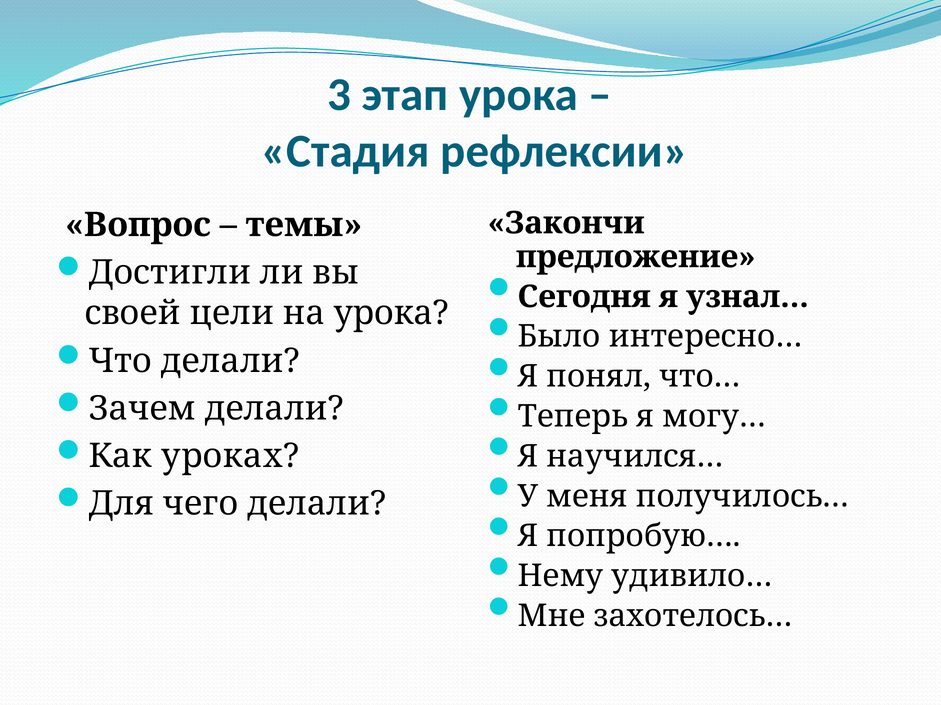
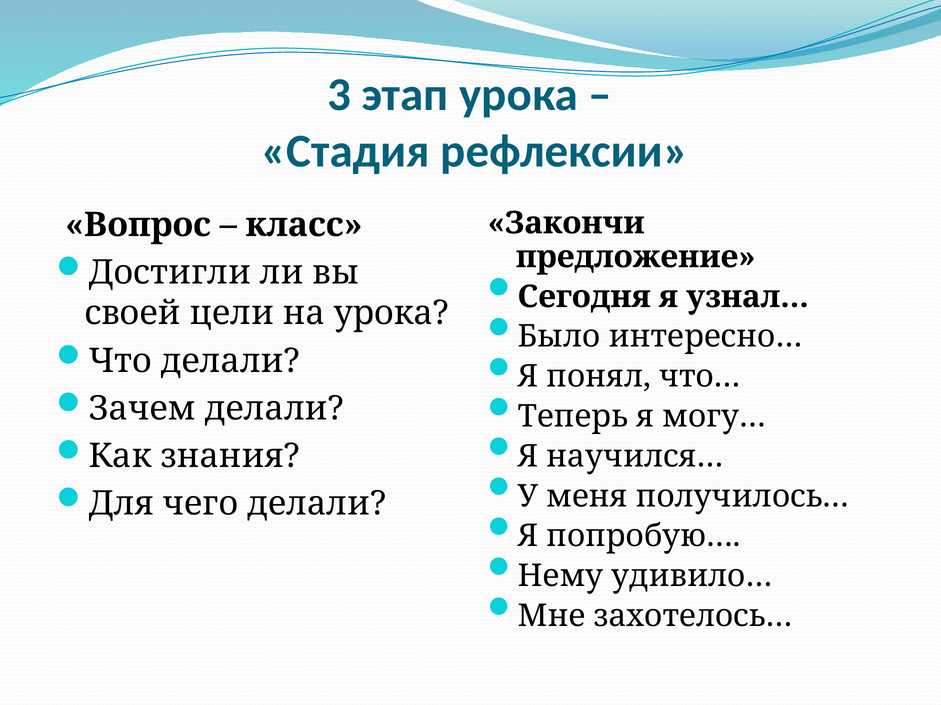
темы: темы -> класс
уроках: уроках -> знания
